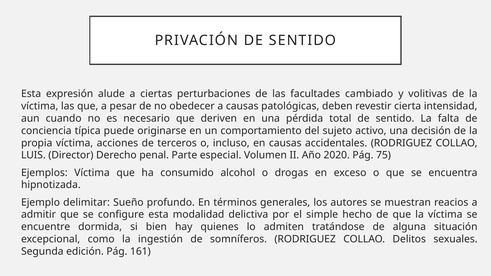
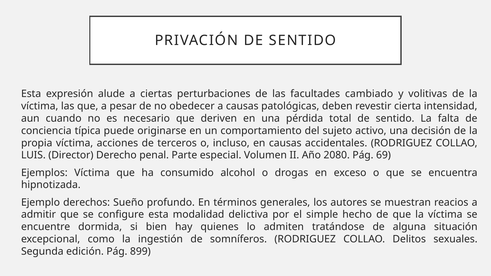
2020: 2020 -> 2080
75: 75 -> 69
delimitar: delimitar -> derechos
161: 161 -> 899
